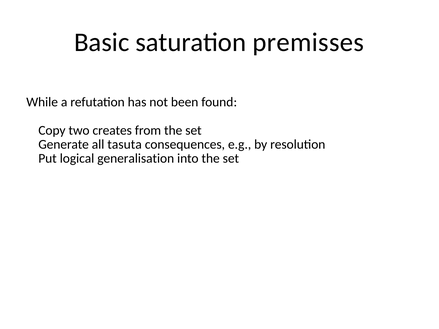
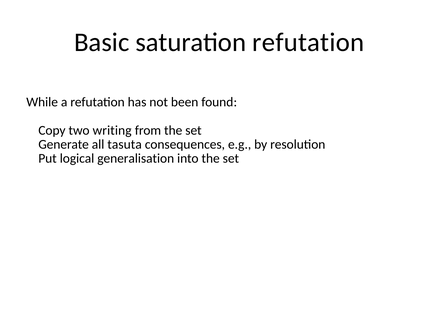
saturation premisses: premisses -> refutation
creates: creates -> writing
